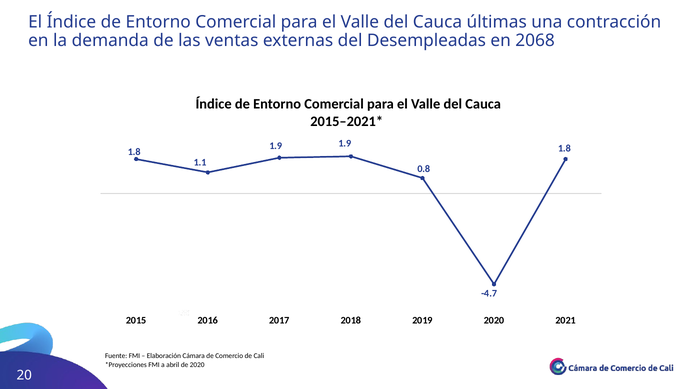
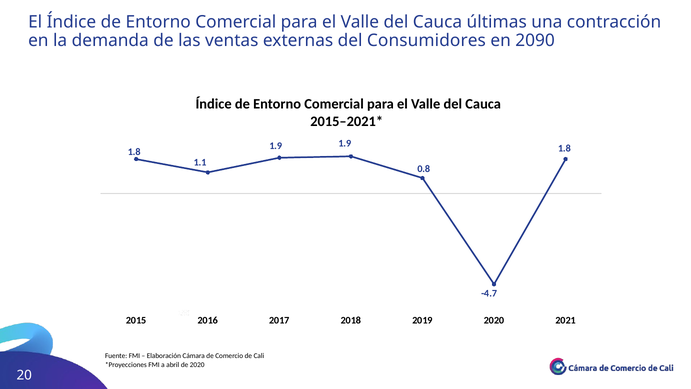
Desempleadas: Desempleadas -> Consumidores
2068: 2068 -> 2090
